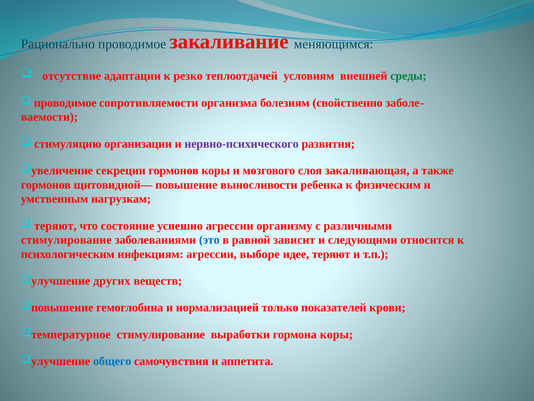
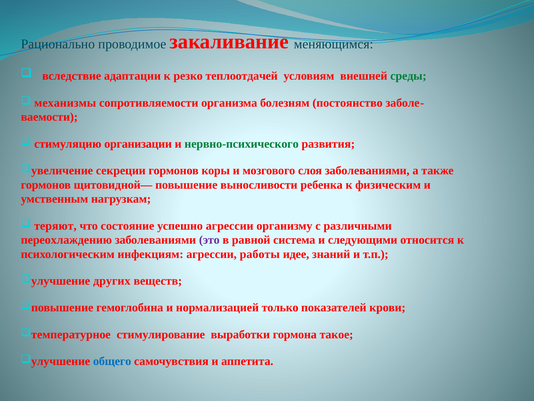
отсутствие: отсутствие -> вследствие
проводимое at (65, 103): проводимое -> механизмы
свойственно: свойственно -> постоянство
нервно-психического colour: purple -> green
слоя закаливающая: закаливающая -> заболеваниями
стимулирование at (66, 240): стимулирование -> переохлаждению
это colour: blue -> purple
зависит: зависит -> система
выборе: выборе -> работы
идее теряют: теряют -> знаний
гормона коры: коры -> такое
